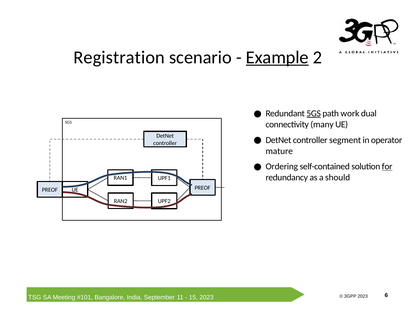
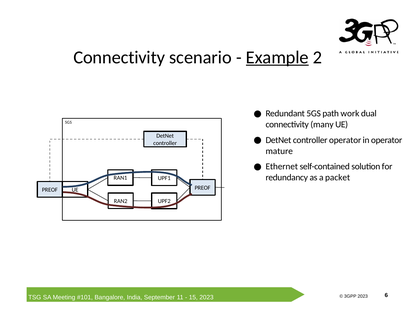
Registration at (119, 57): Registration -> Connectivity
5GS at (314, 113) underline: present -> none
controller segment: segment -> operator
Ordering: Ordering -> Ethernet
for underline: present -> none
should: should -> packet
